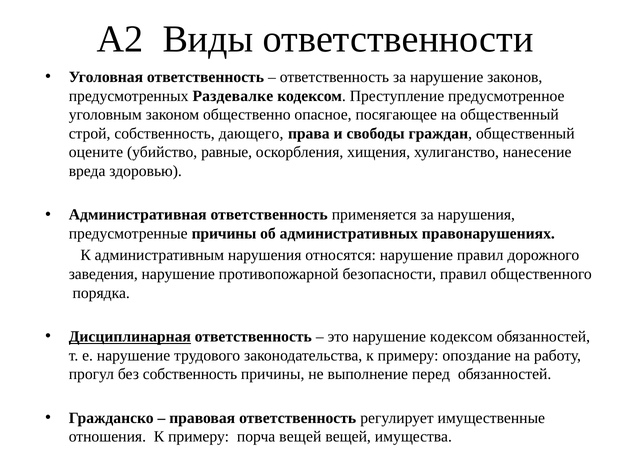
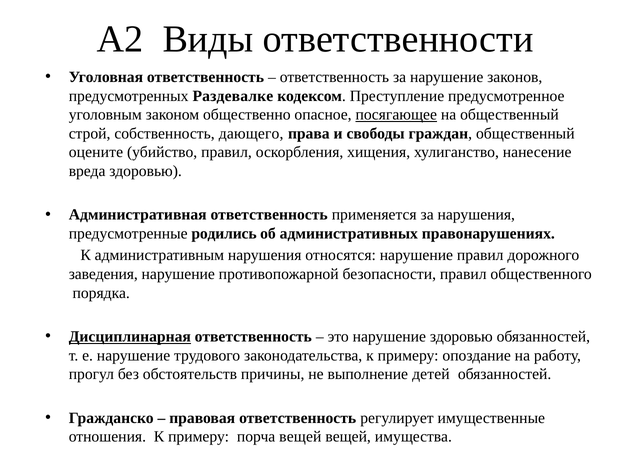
посягающее underline: none -> present
убийство равные: равные -> правил
предусмотренные причины: причины -> родились
нарушение кодексом: кодексом -> здоровью
без собственность: собственность -> обстоятельств
перед: перед -> детей
